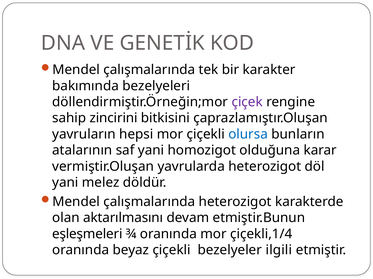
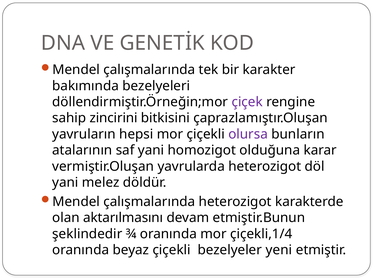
olursa colour: blue -> purple
eşleşmeleri: eşleşmeleri -> şeklindedir
ilgili: ilgili -> yeni
